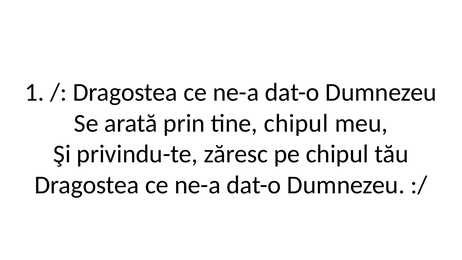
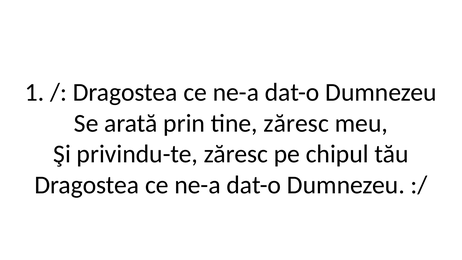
tine chipul: chipul -> zăresc
